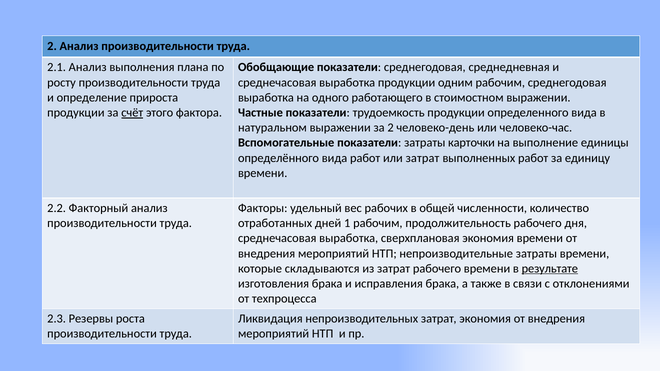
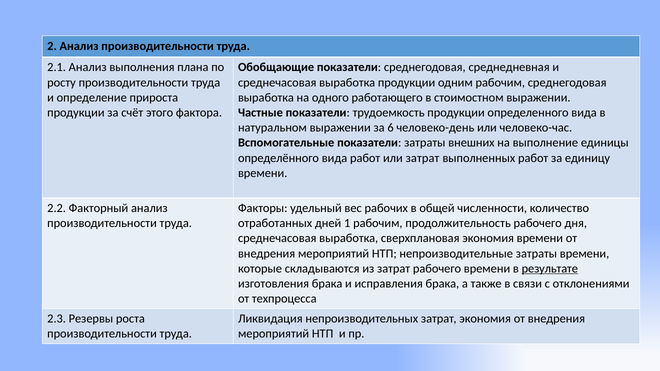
счёт underline: present -> none
за 2: 2 -> 6
карточки: карточки -> внешних
